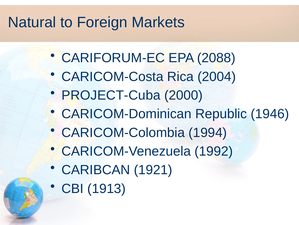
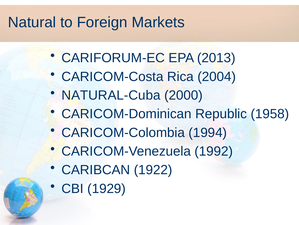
2088: 2088 -> 2013
PROJECT-Cuba: PROJECT-Cuba -> NATURAL-Cuba
1946: 1946 -> 1958
1921: 1921 -> 1922
1913: 1913 -> 1929
